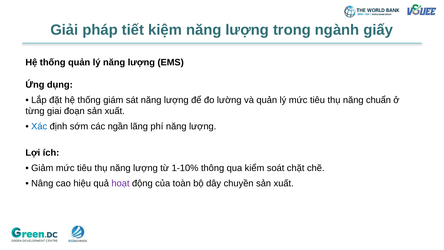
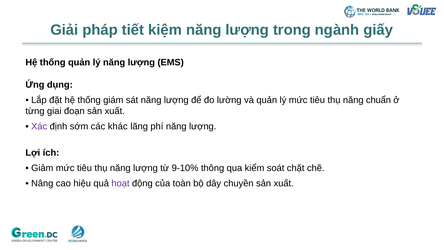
Xác colour: blue -> purple
ngần: ngần -> khác
1-10%: 1-10% -> 9-10%
